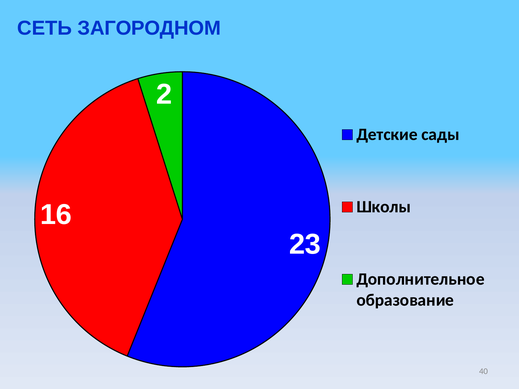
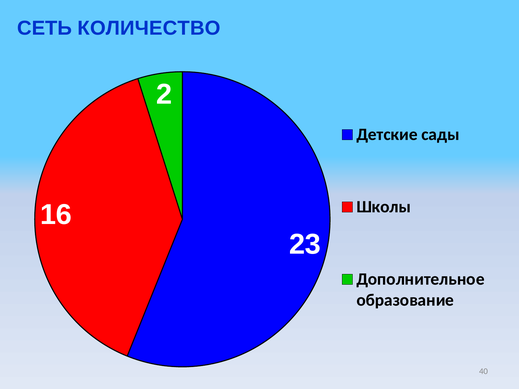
ЗАГОРОДНОМ: ЗАГОРОДНОМ -> КОЛИЧЕСТВО
